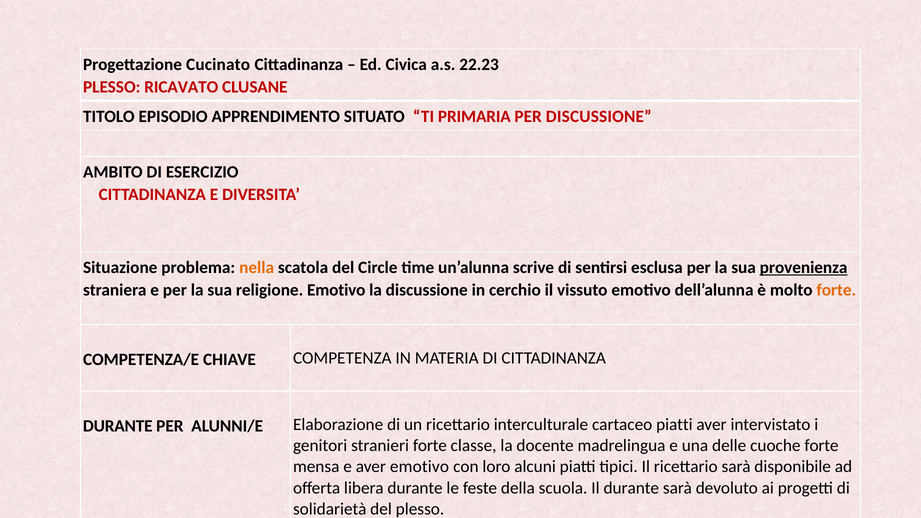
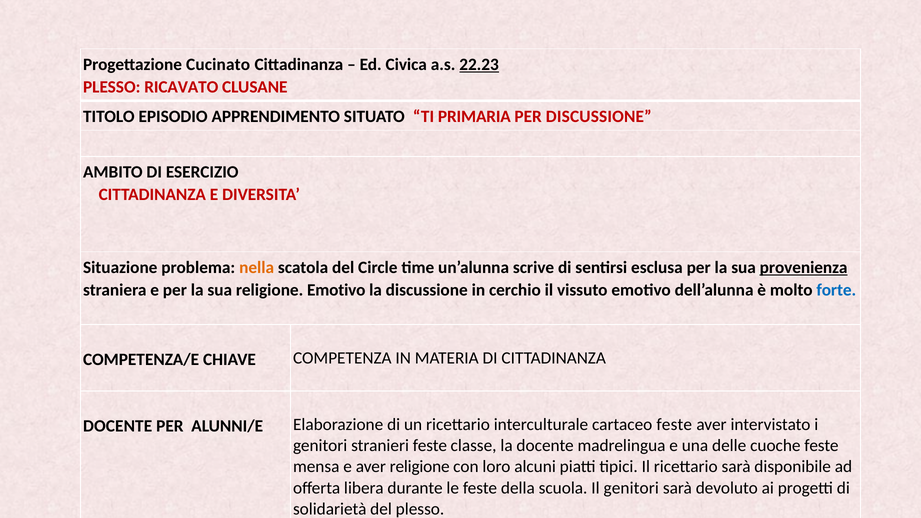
22.23 underline: none -> present
forte at (836, 290) colour: orange -> blue
DURANTE at (118, 426): DURANTE -> DOCENTE
cartaceo piatti: piatti -> feste
stranieri forte: forte -> feste
cuoche forte: forte -> feste
aver emotivo: emotivo -> religione
Il durante: durante -> genitori
